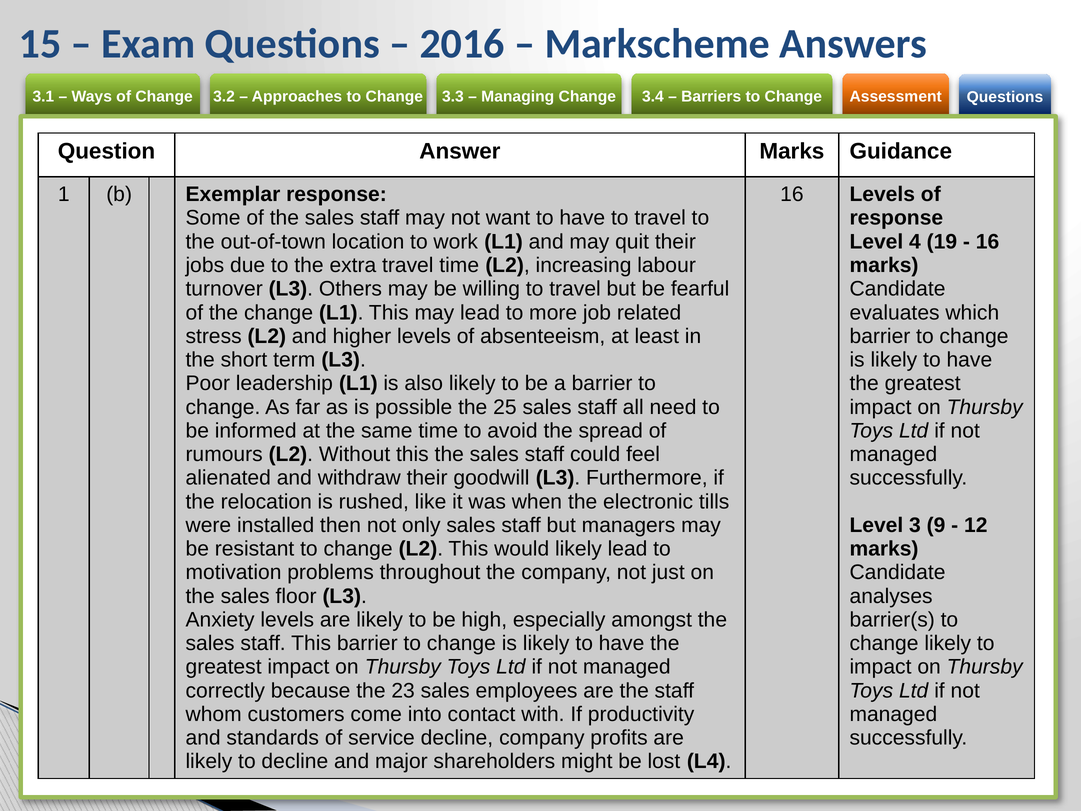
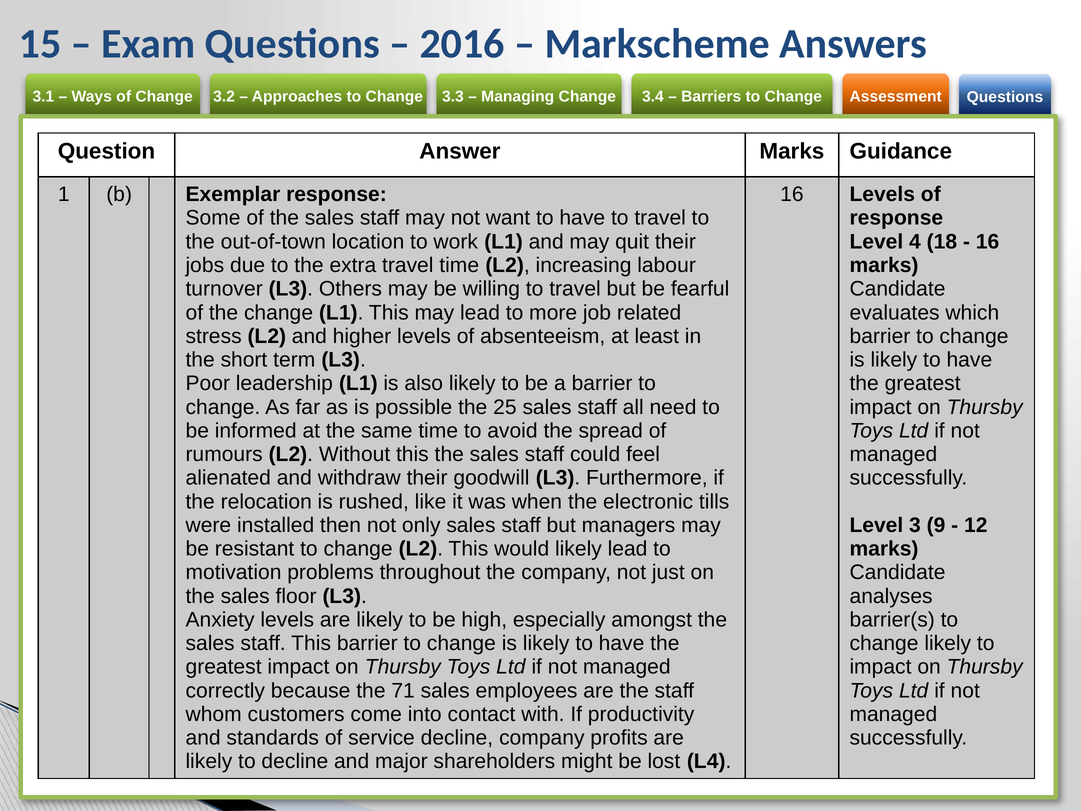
19: 19 -> 18
23: 23 -> 71
